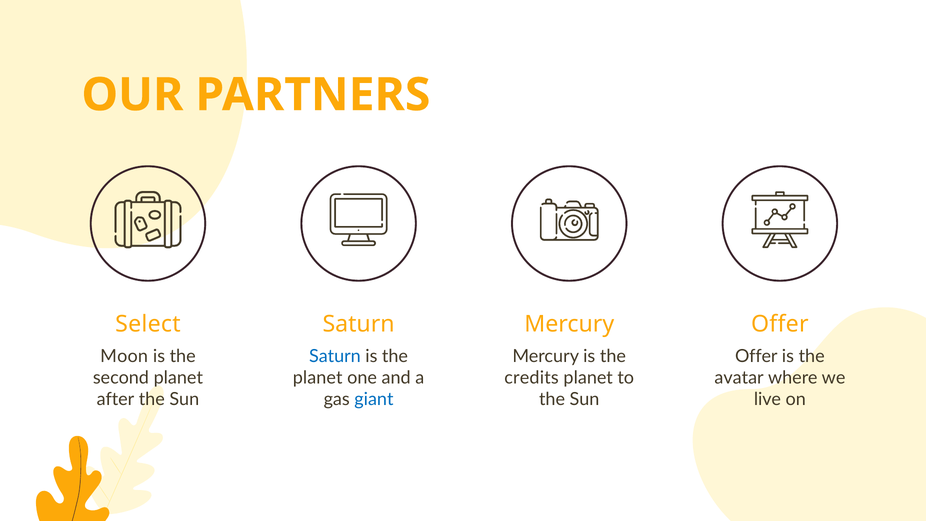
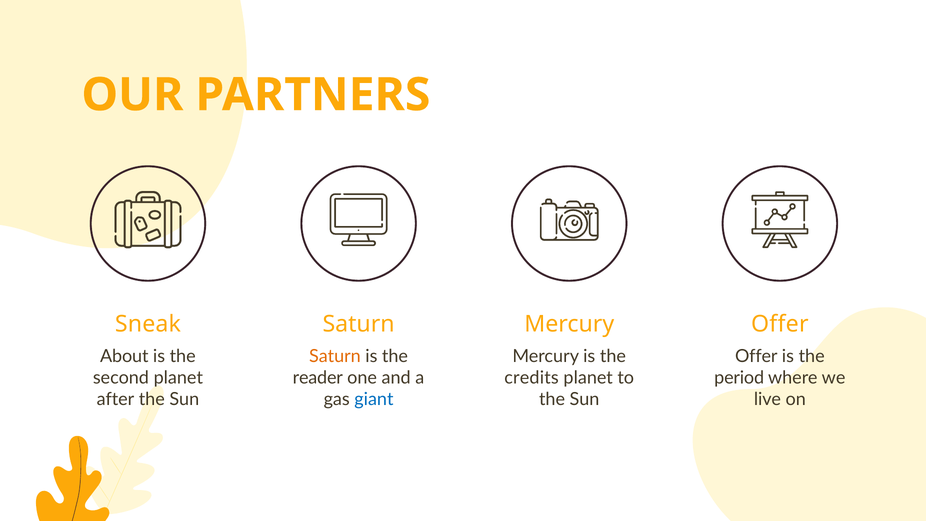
Select: Select -> Sneak
Moon: Moon -> About
Saturn at (335, 356) colour: blue -> orange
planet at (318, 378): planet -> reader
avatar: avatar -> period
